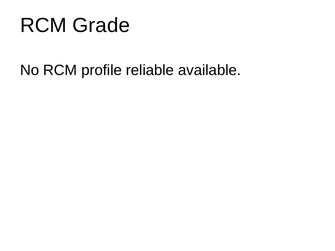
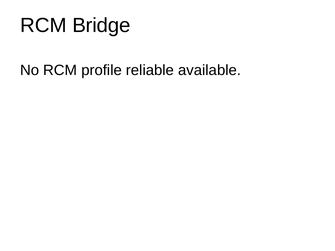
Grade: Grade -> Bridge
